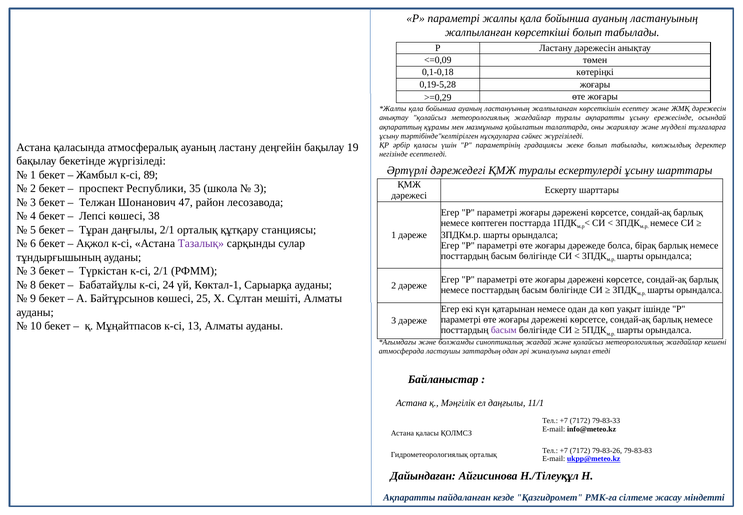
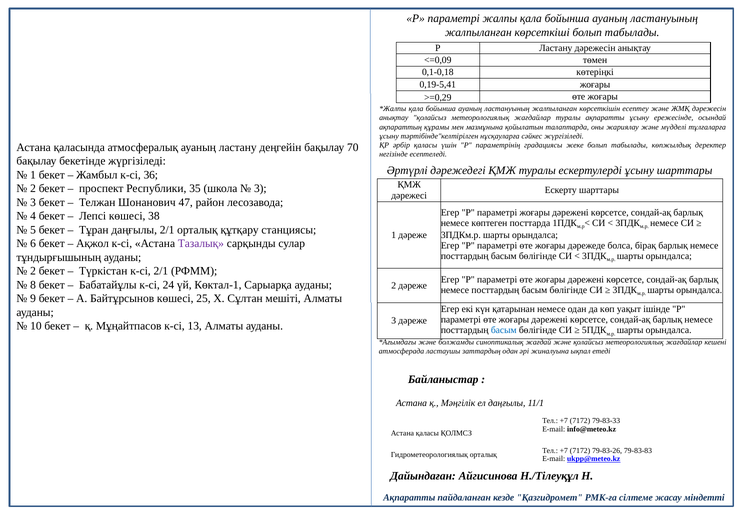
0,19-5,28: 0,19-5,28 -> 0,19-5,41
19: 19 -> 70
89: 89 -> 36
3 at (33, 271): 3 -> 2
басым at (504, 330) colour: purple -> blue
